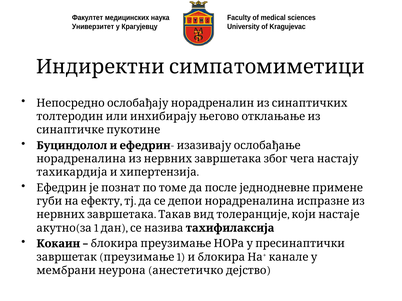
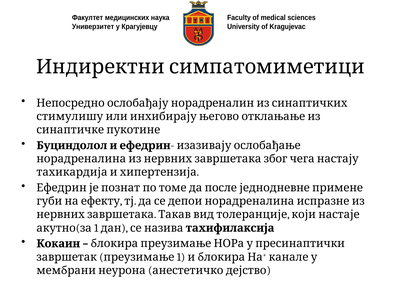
толтеродин: толтеродин -> стимулишу
